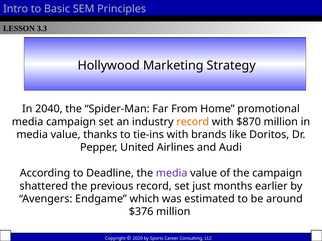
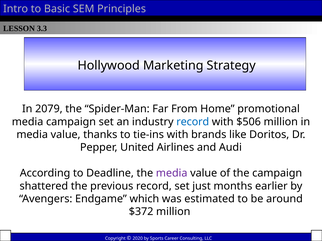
2040: 2040 -> 2079
record at (193, 122) colour: orange -> blue
$870: $870 -> $506
$376: $376 -> $372
